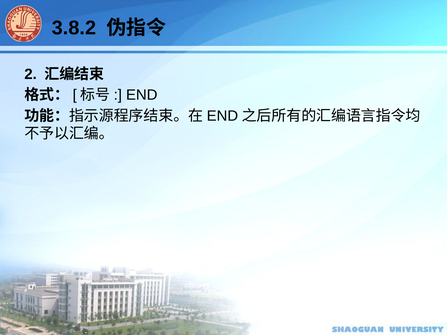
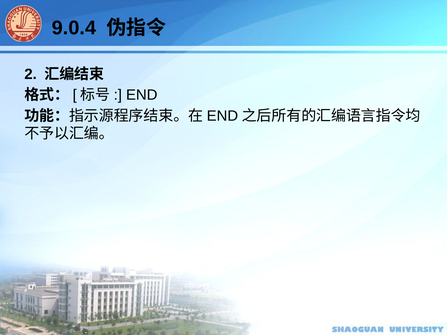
3.8.2: 3.8.2 -> 9.0.4
